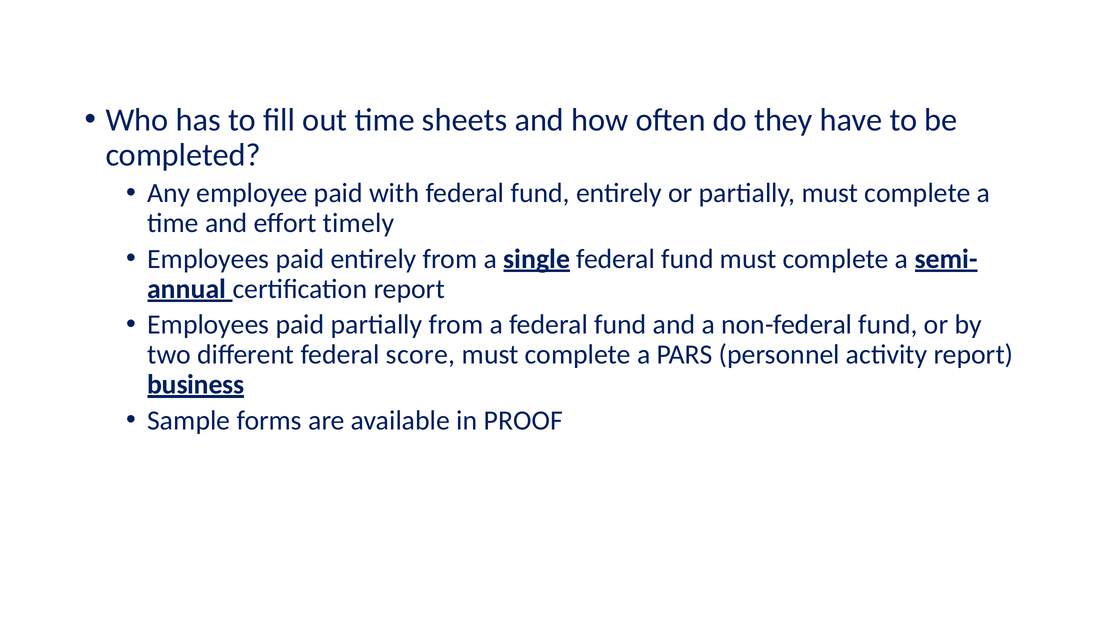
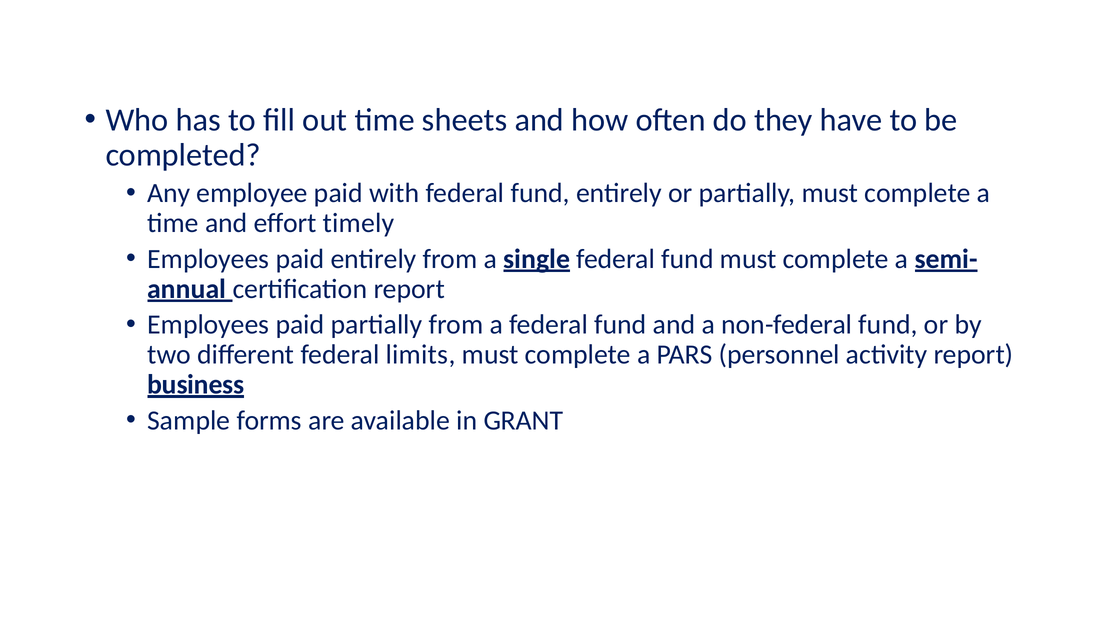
score: score -> limits
PROOF: PROOF -> GRANT
